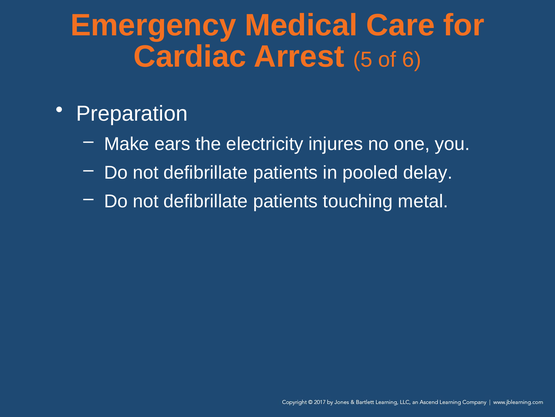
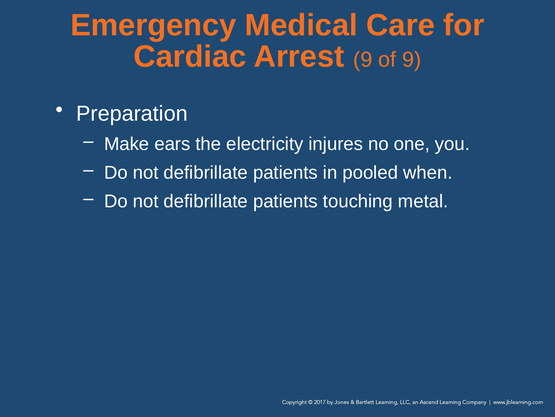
Arrest 5: 5 -> 9
of 6: 6 -> 9
delay: delay -> when
